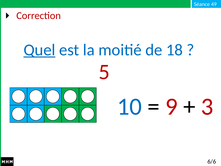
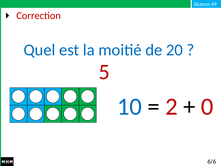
Quel underline: present -> none
18: 18 -> 20
9: 9 -> 2
3: 3 -> 0
